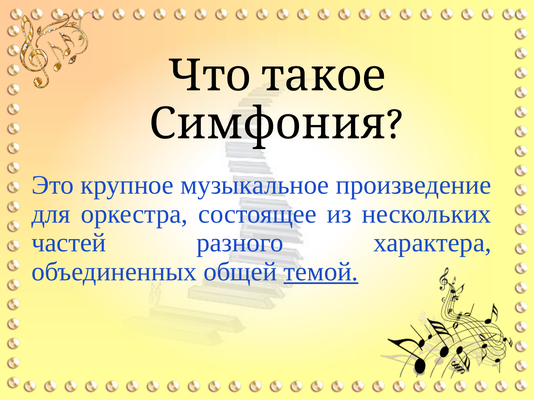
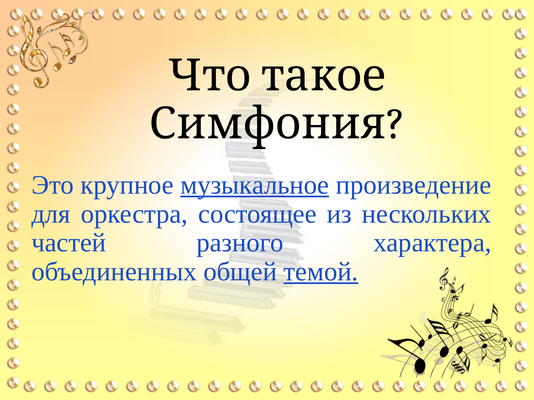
музыкальное underline: none -> present
